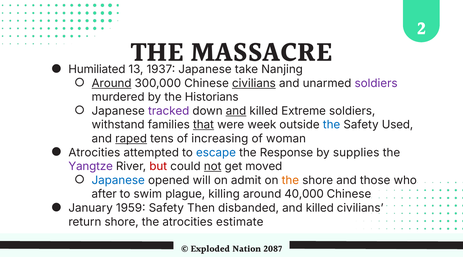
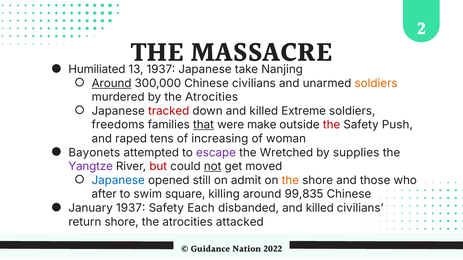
civilians at (254, 83) underline: present -> none
soldiers at (376, 83) colour: purple -> orange
by the Historians: Historians -> Atrocities
tracked colour: purple -> red
and at (236, 111) underline: present -> none
withstand: withstand -> freedoms
week: week -> make
the at (332, 125) colour: blue -> red
Used: Used -> Push
raped underline: present -> none
Atrocities at (94, 153): Atrocities -> Bayonets
escape colour: blue -> purple
Response: Response -> Wretched
will: will -> still
plague: plague -> square
40,000: 40,000 -> 99,835
January 1959: 1959 -> 1937
Then: Then -> Each
estimate: estimate -> attacked
Exploded: Exploded -> Guidance
2087: 2087 -> 2022
